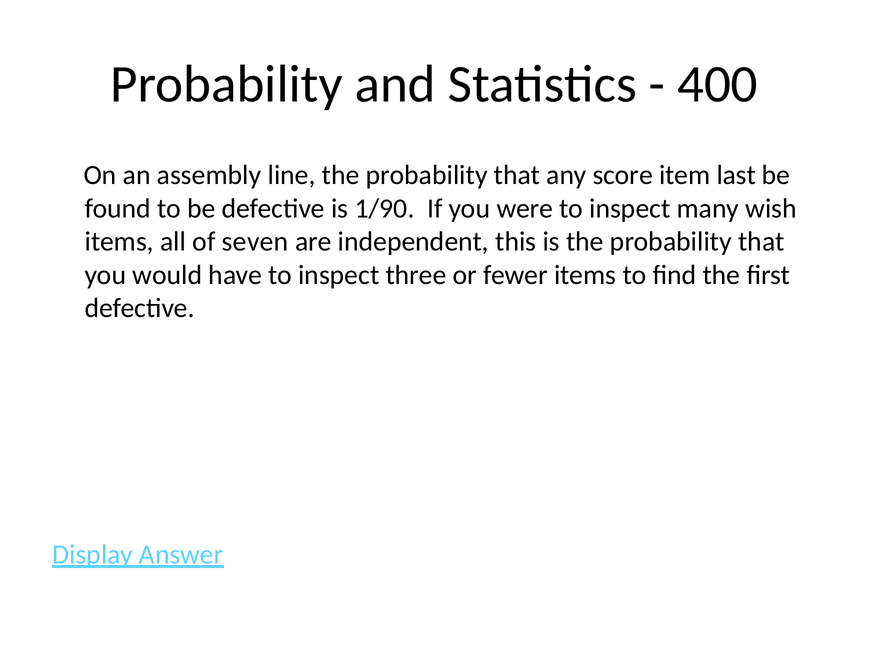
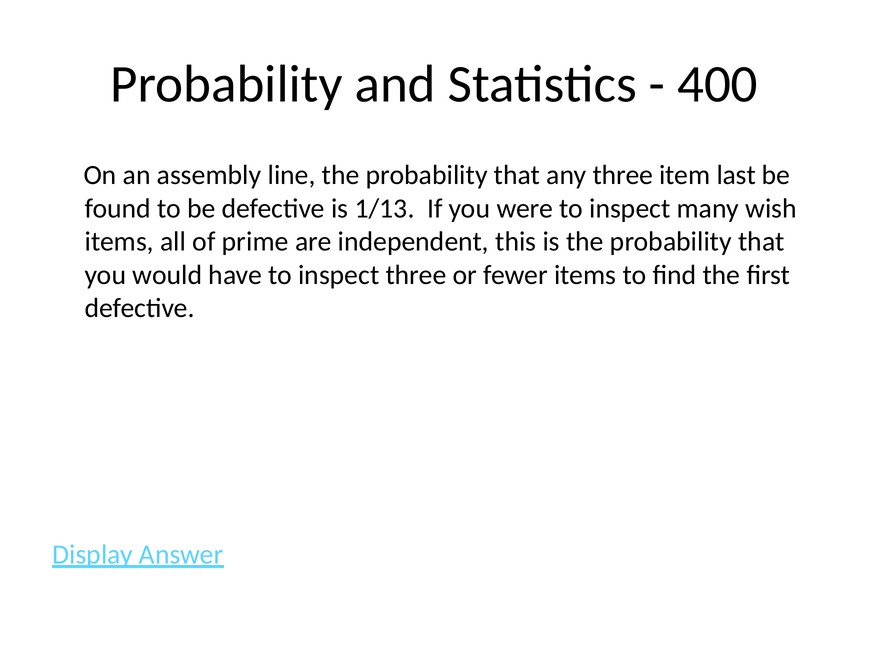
any score: score -> three
1/90: 1/90 -> 1/13
seven: seven -> prime
